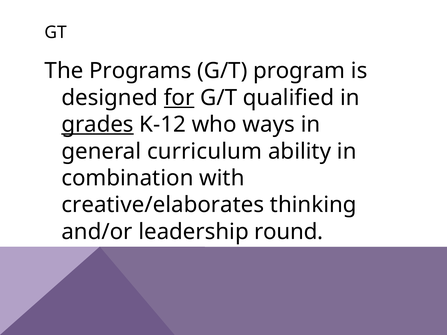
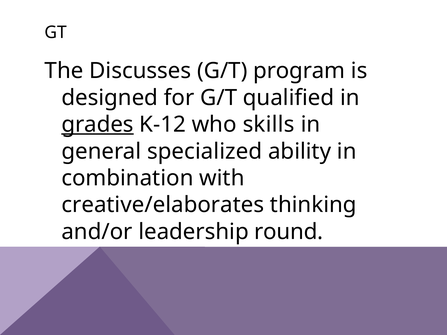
Programs: Programs -> Discusses
for underline: present -> none
ways: ways -> skills
curriculum: curriculum -> specialized
